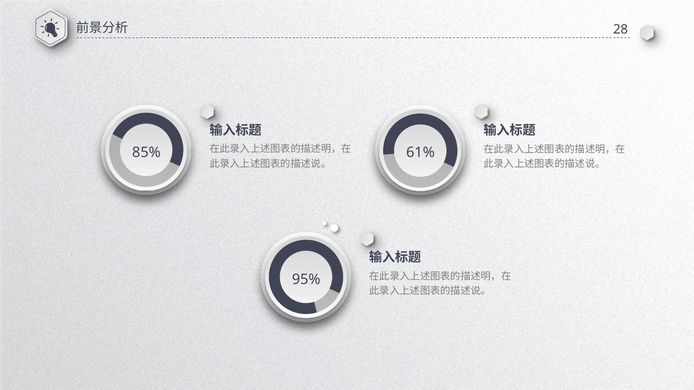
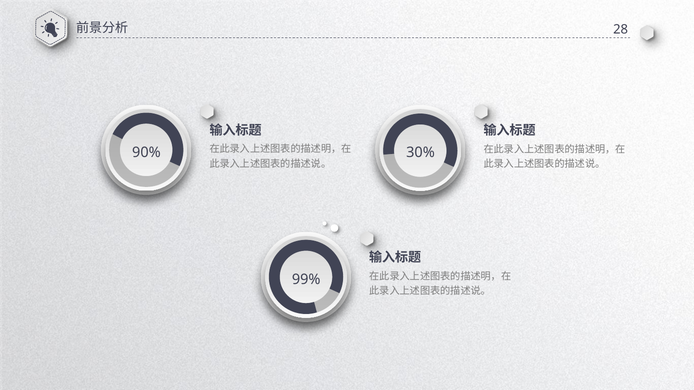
85%: 85% -> 90%
61%: 61% -> 30%
95%: 95% -> 99%
